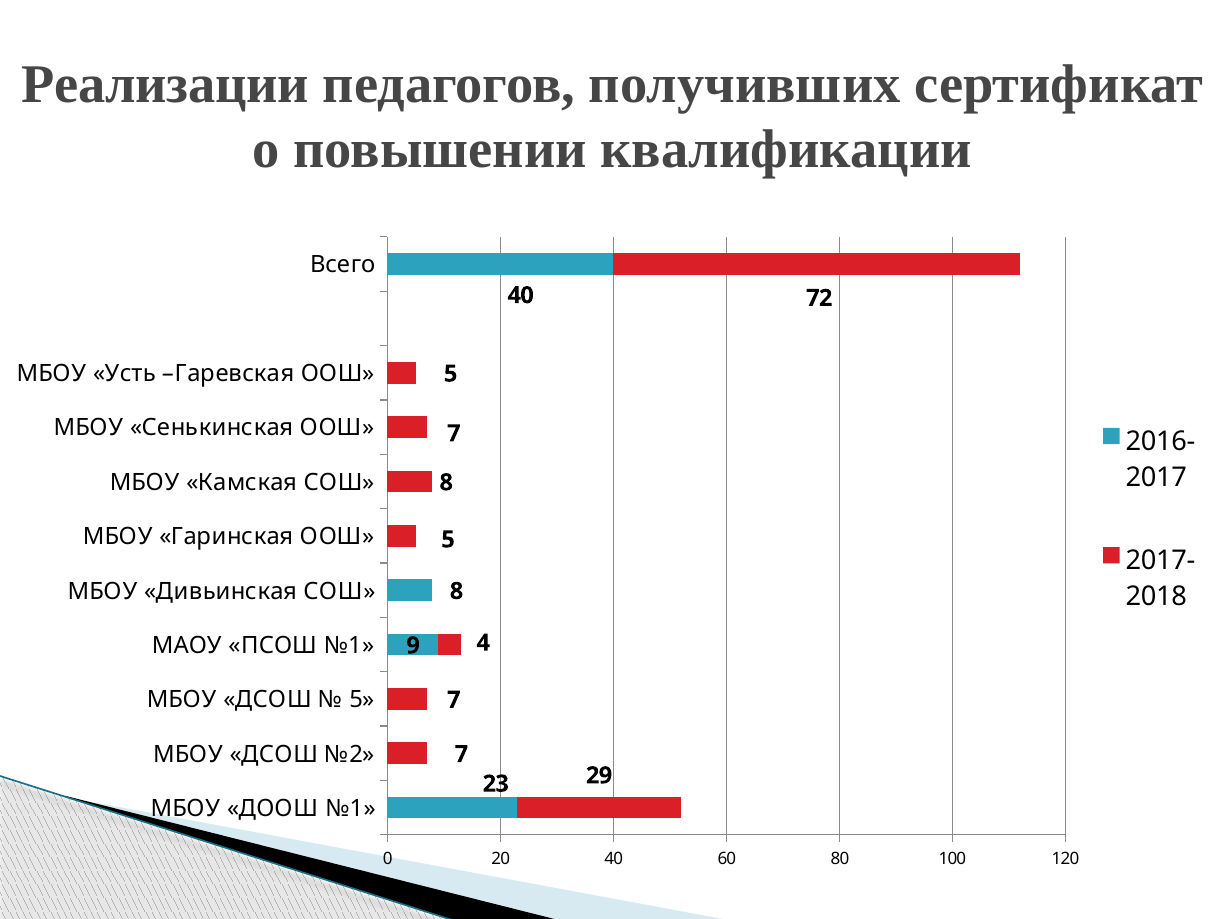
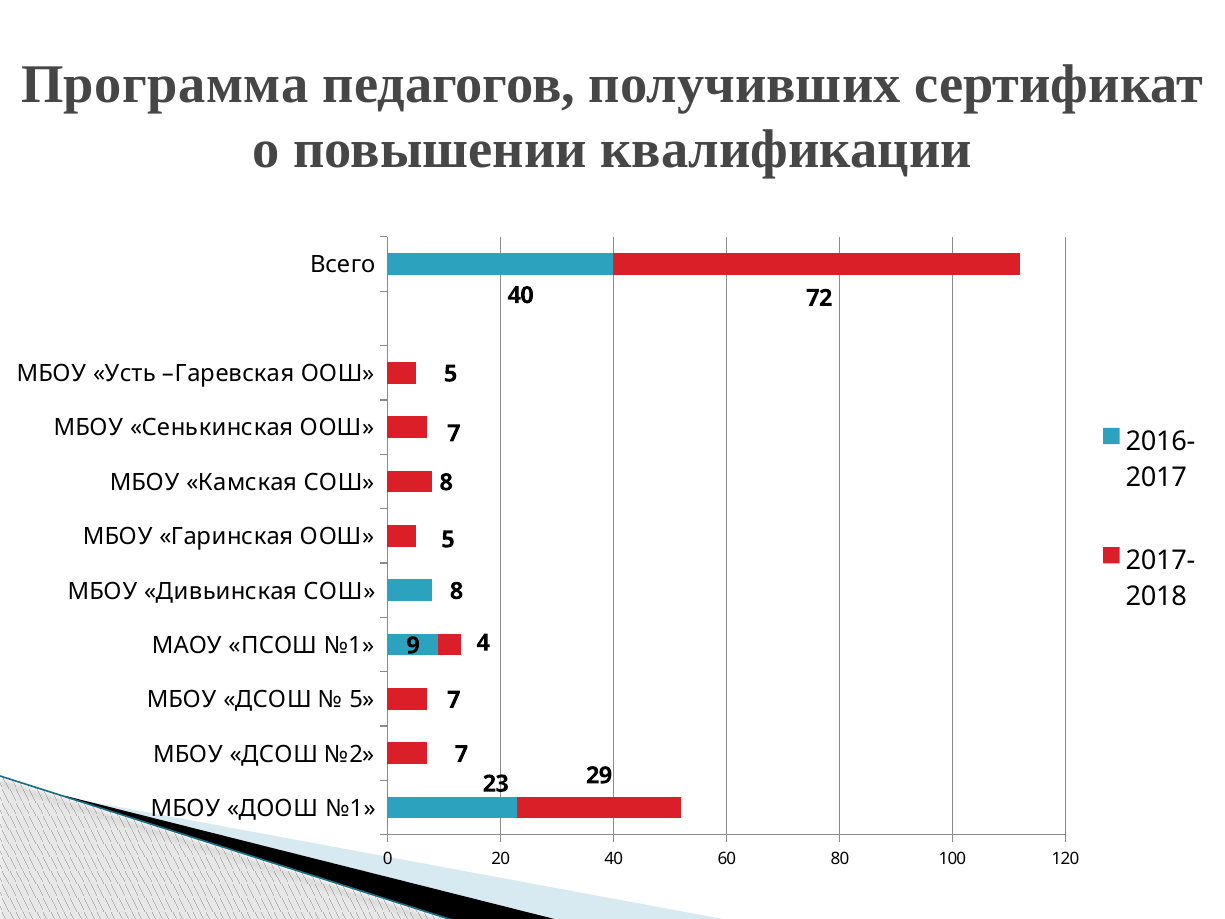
Реализации: Реализации -> Программа
